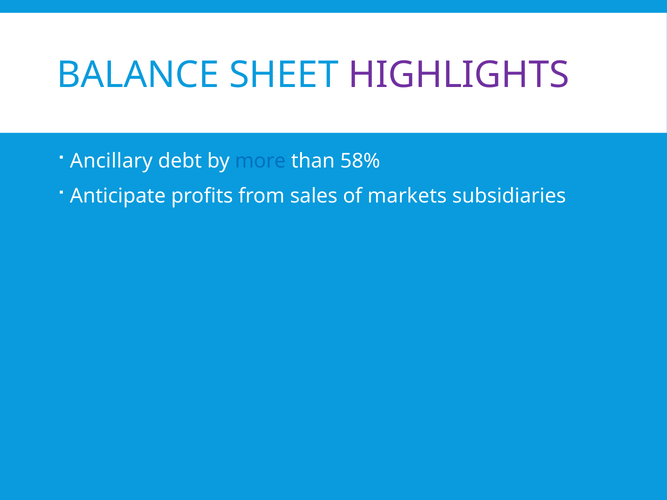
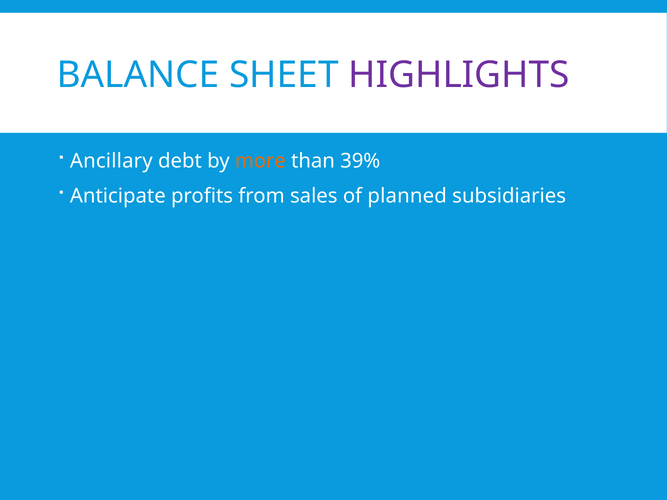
more colour: blue -> orange
58%: 58% -> 39%
markets: markets -> planned
